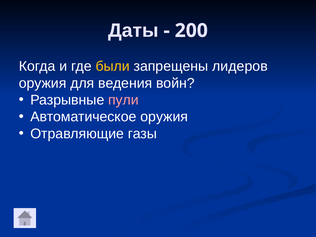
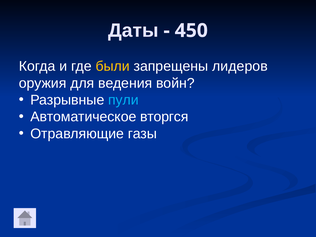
200: 200 -> 450
пули colour: pink -> light blue
Автоматическое оружия: оружия -> вторгся
